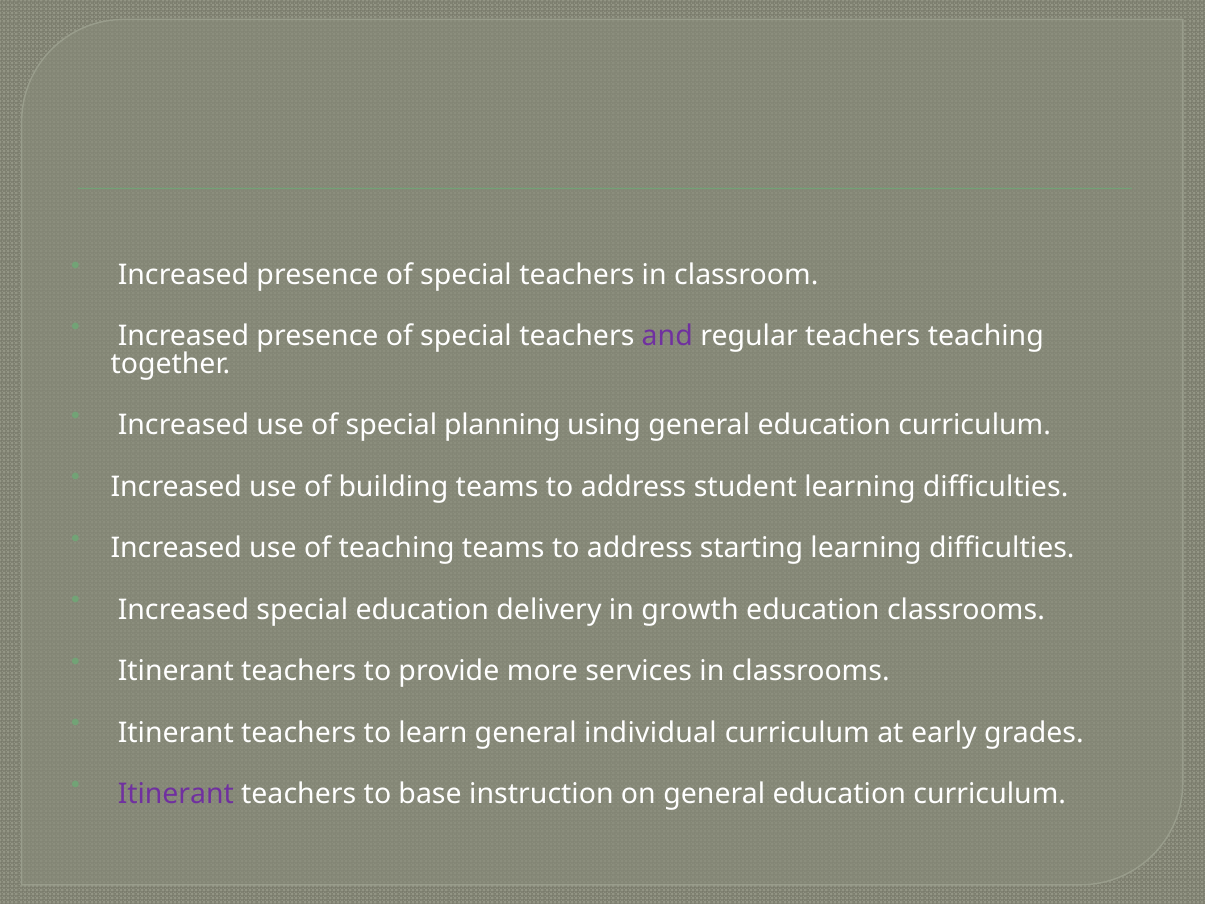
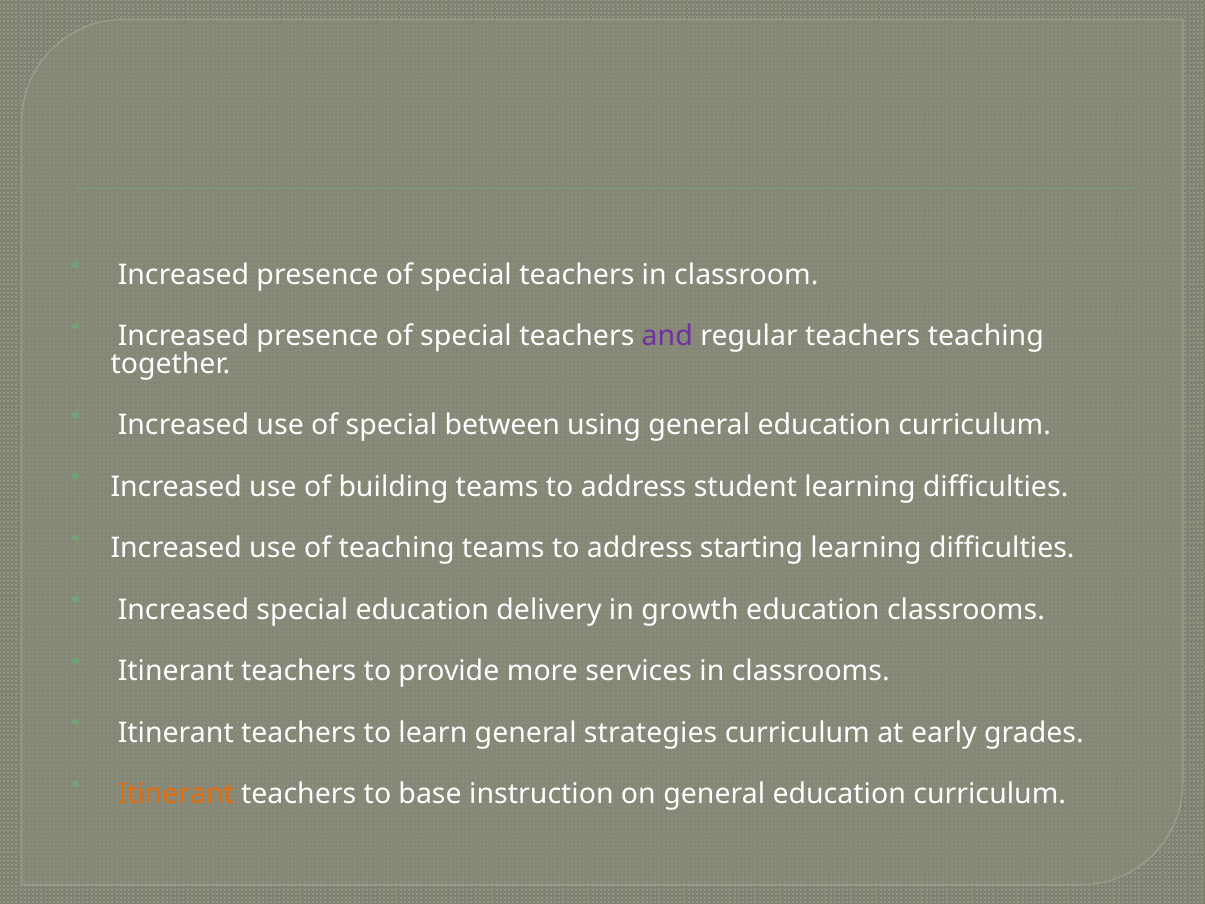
planning: planning -> between
individual: individual -> strategies
Itinerant at (176, 794) colour: purple -> orange
